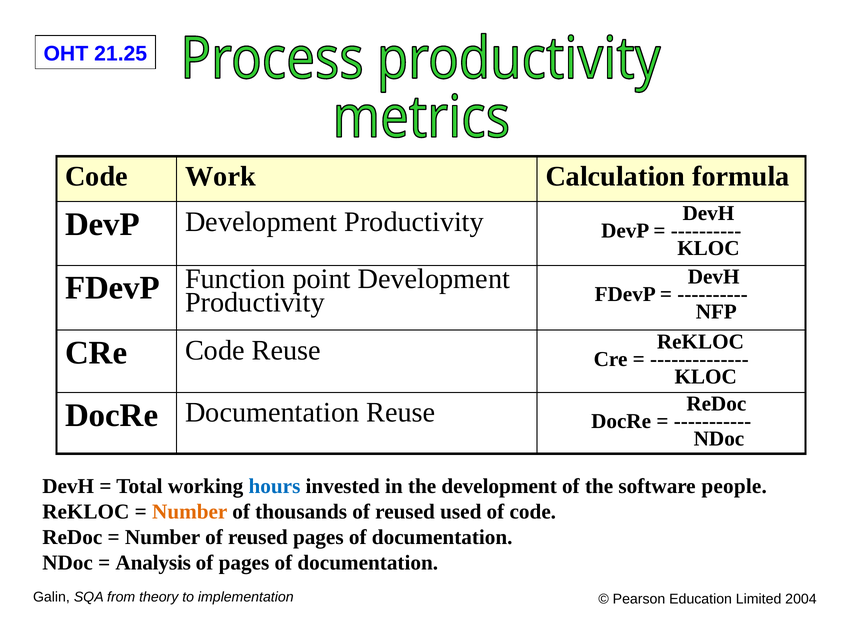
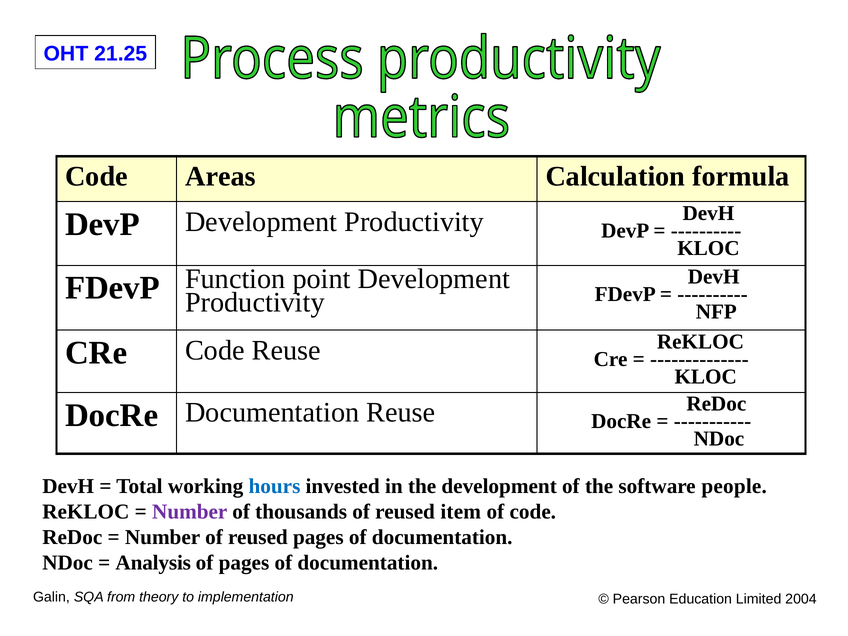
Work: Work -> Areas
Number at (190, 512) colour: orange -> purple
used: used -> item
